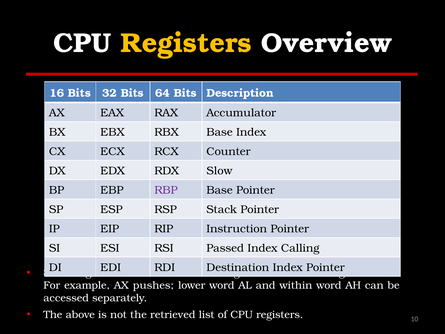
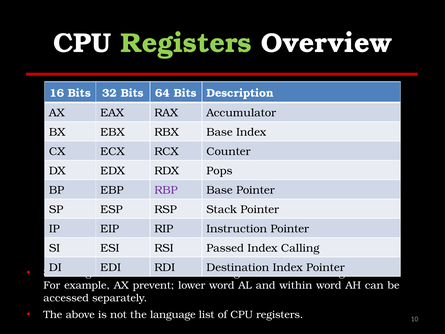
Registers at (186, 43) colour: yellow -> light green
Slow: Slow -> Pops
pushes: pushes -> prevent
retrieved: retrieved -> language
